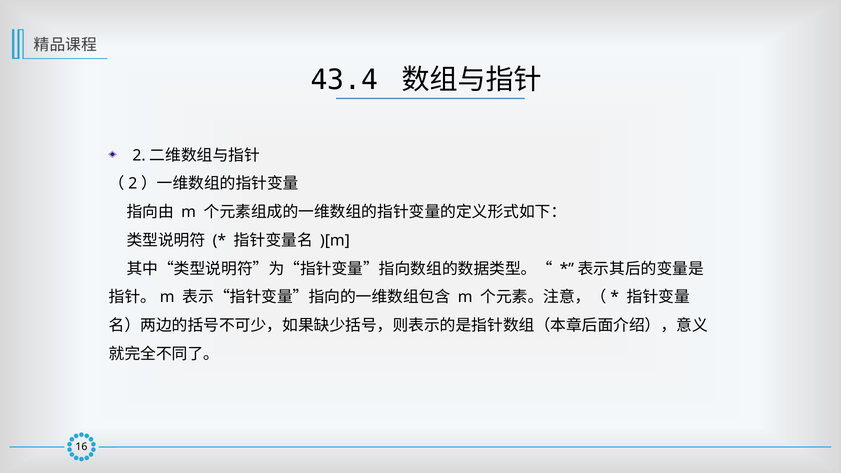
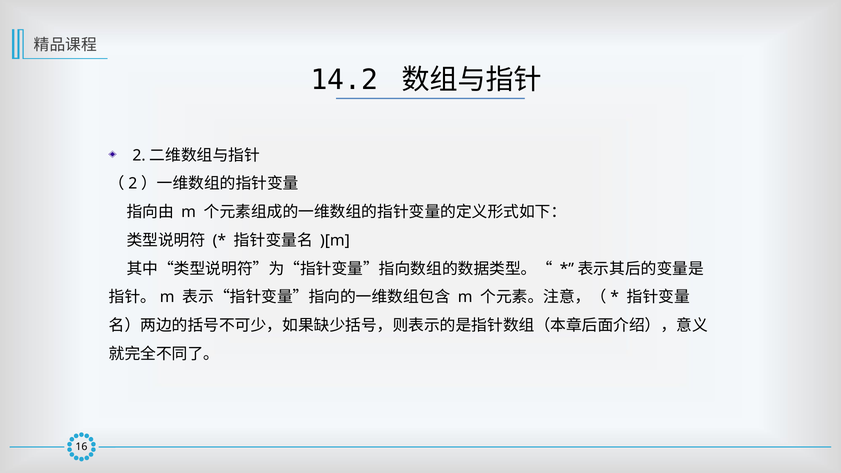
43.4: 43.4 -> 14.2
